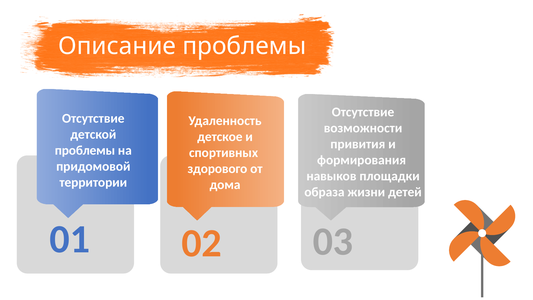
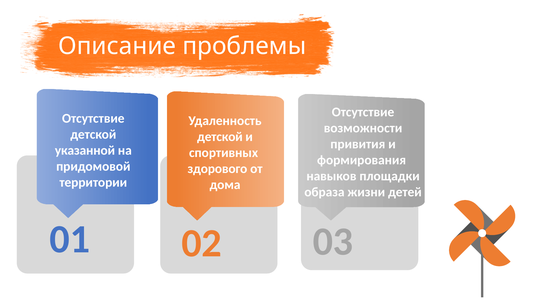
детское at (220, 137): детское -> детской
проблемы at (85, 150): проблемы -> указанной
